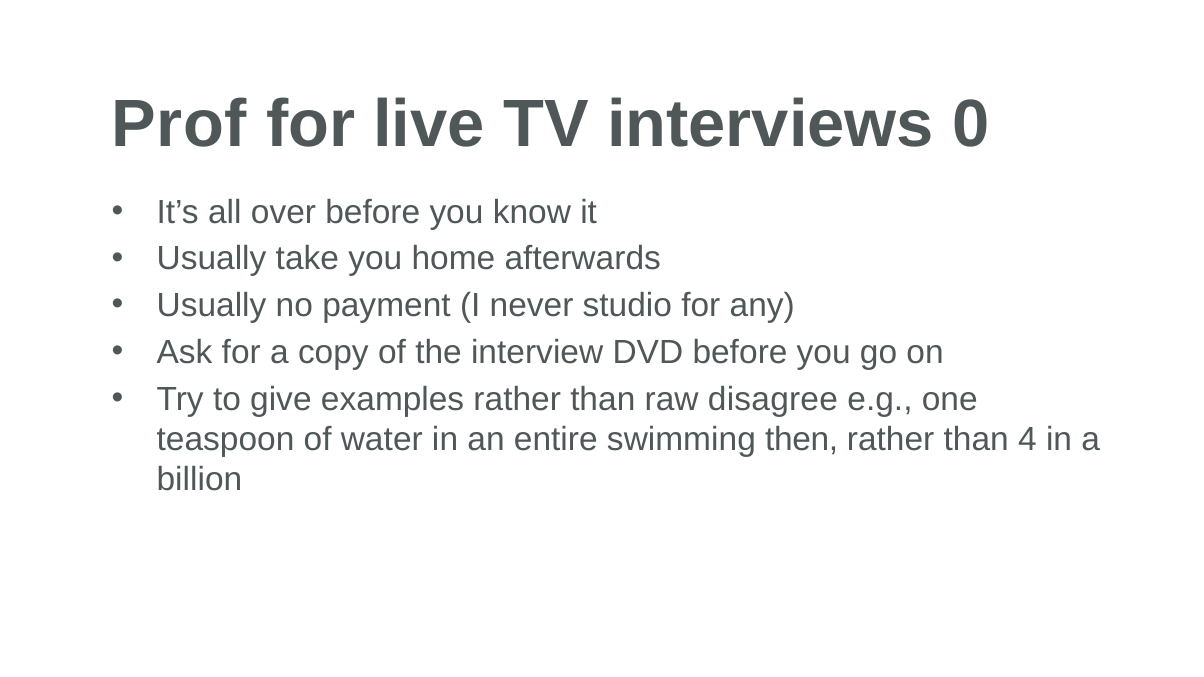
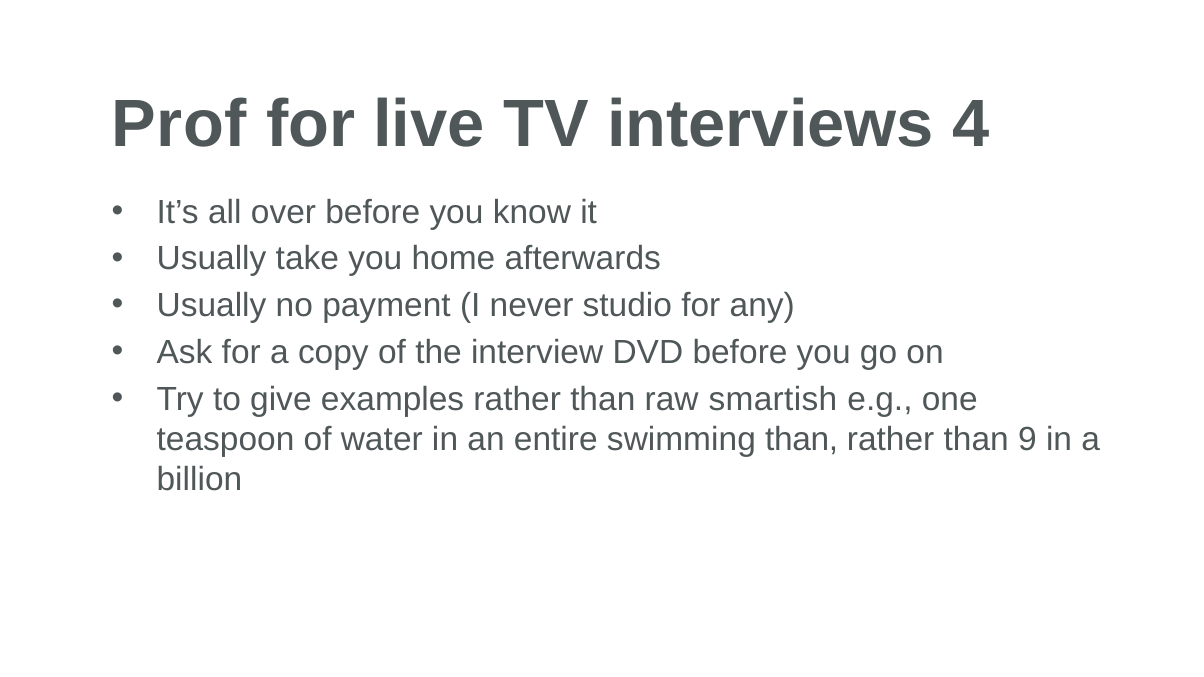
0: 0 -> 4
disagree: disagree -> smartish
swimming then: then -> than
4: 4 -> 9
